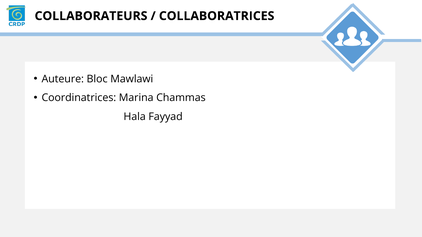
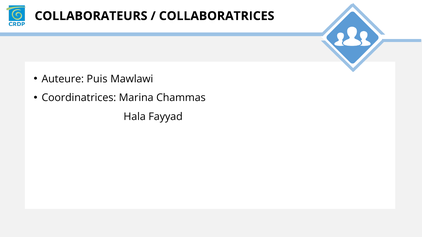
Bloc: Bloc -> Puis
